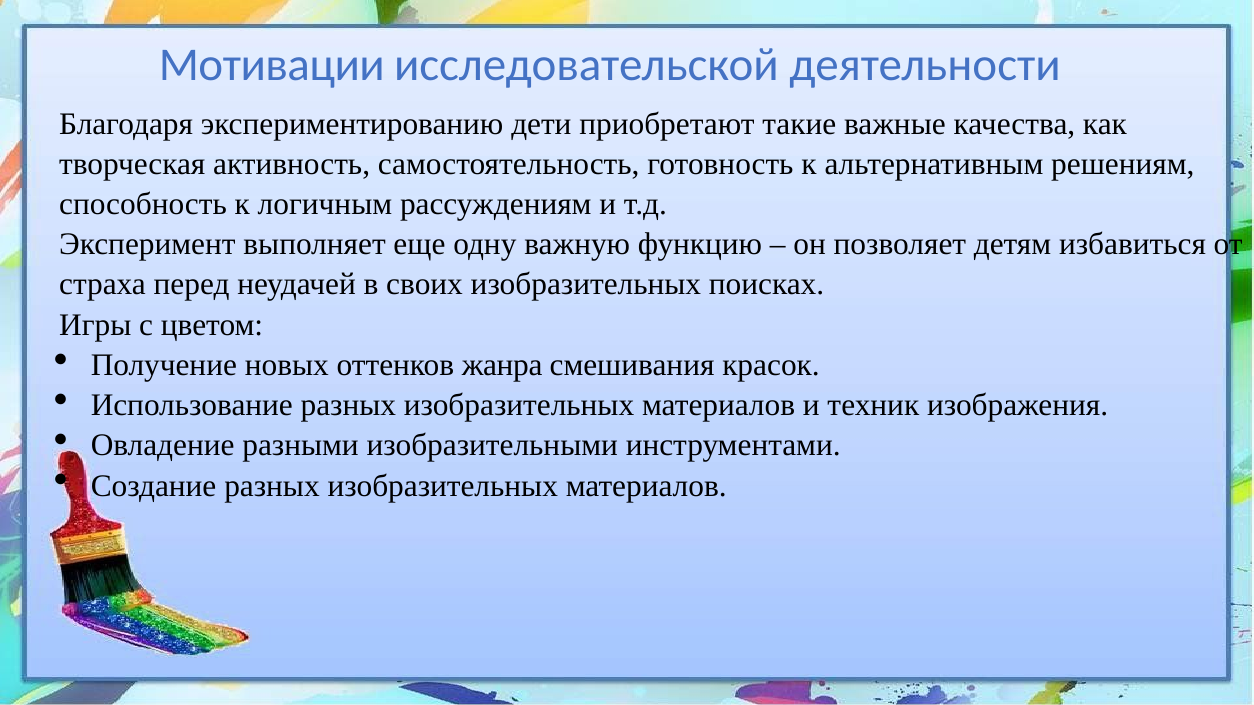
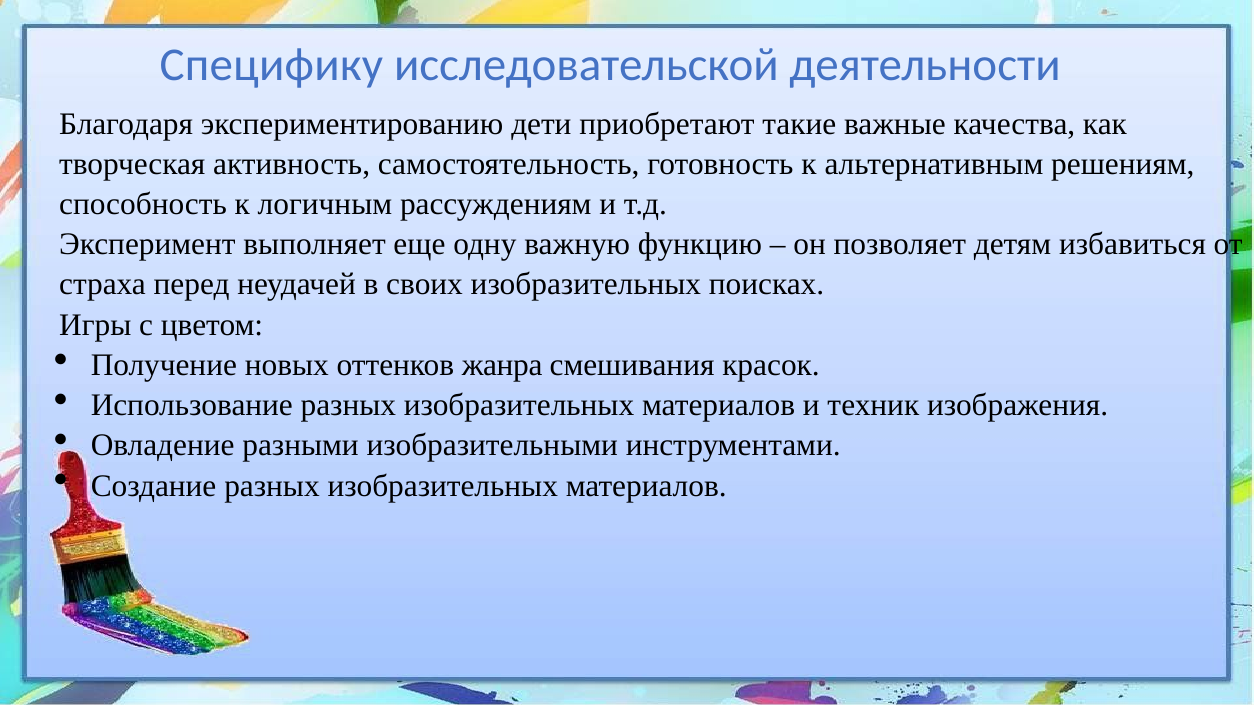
Мотивации: Мотивации -> Специфику
